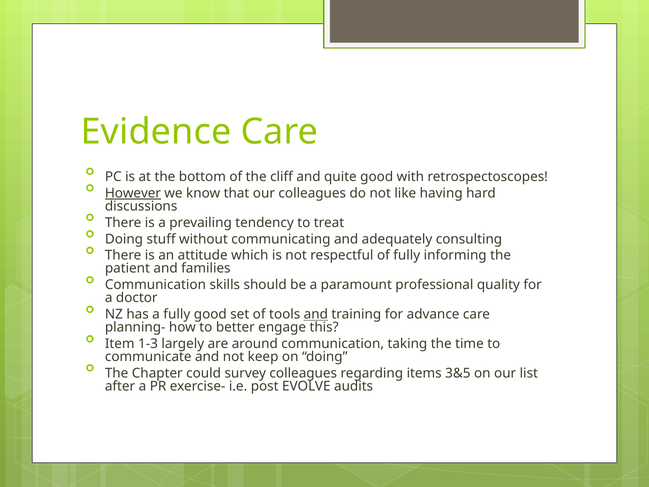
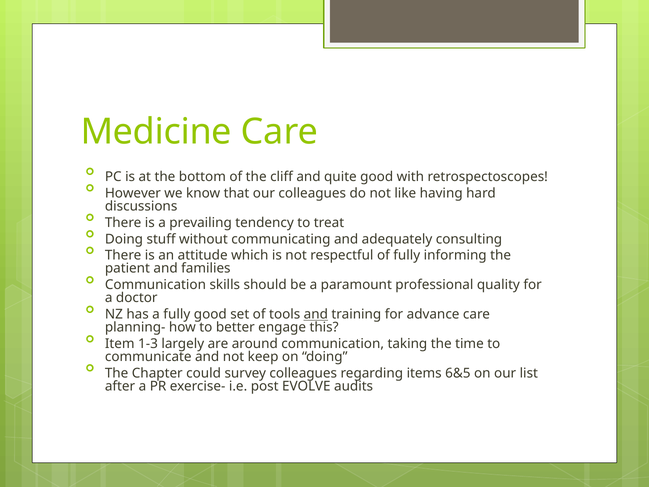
Evidence: Evidence -> Medicine
However underline: present -> none
3&5: 3&5 -> 6&5
